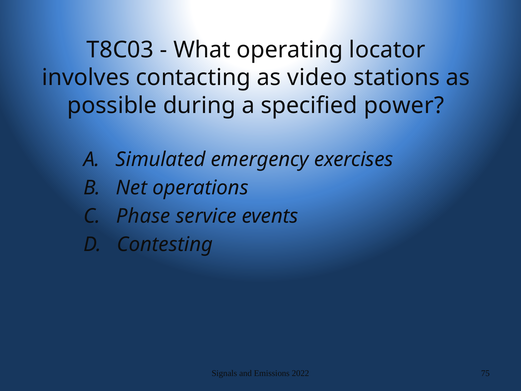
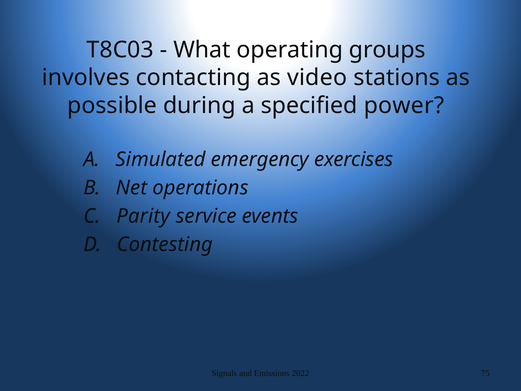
locator: locator -> groups
Phase: Phase -> Parity
